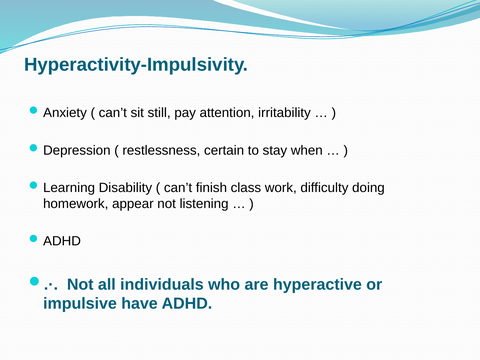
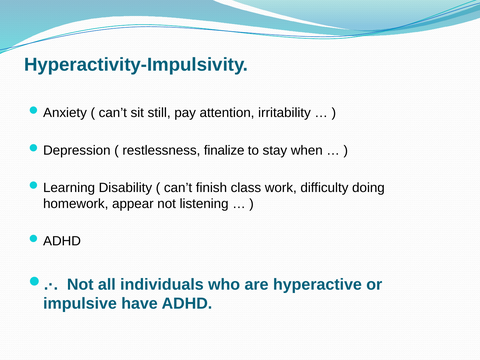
certain: certain -> finalize
